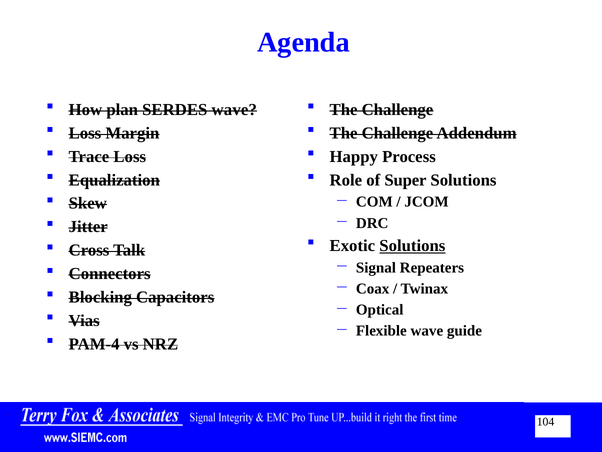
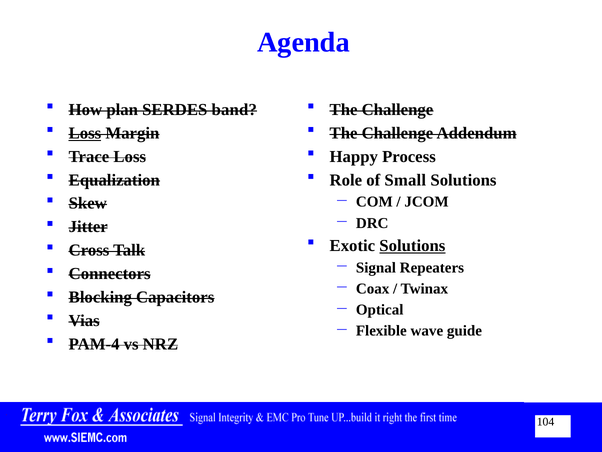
SERDES wave: wave -> band
Loss at (85, 133) underline: none -> present
Super: Super -> Small
